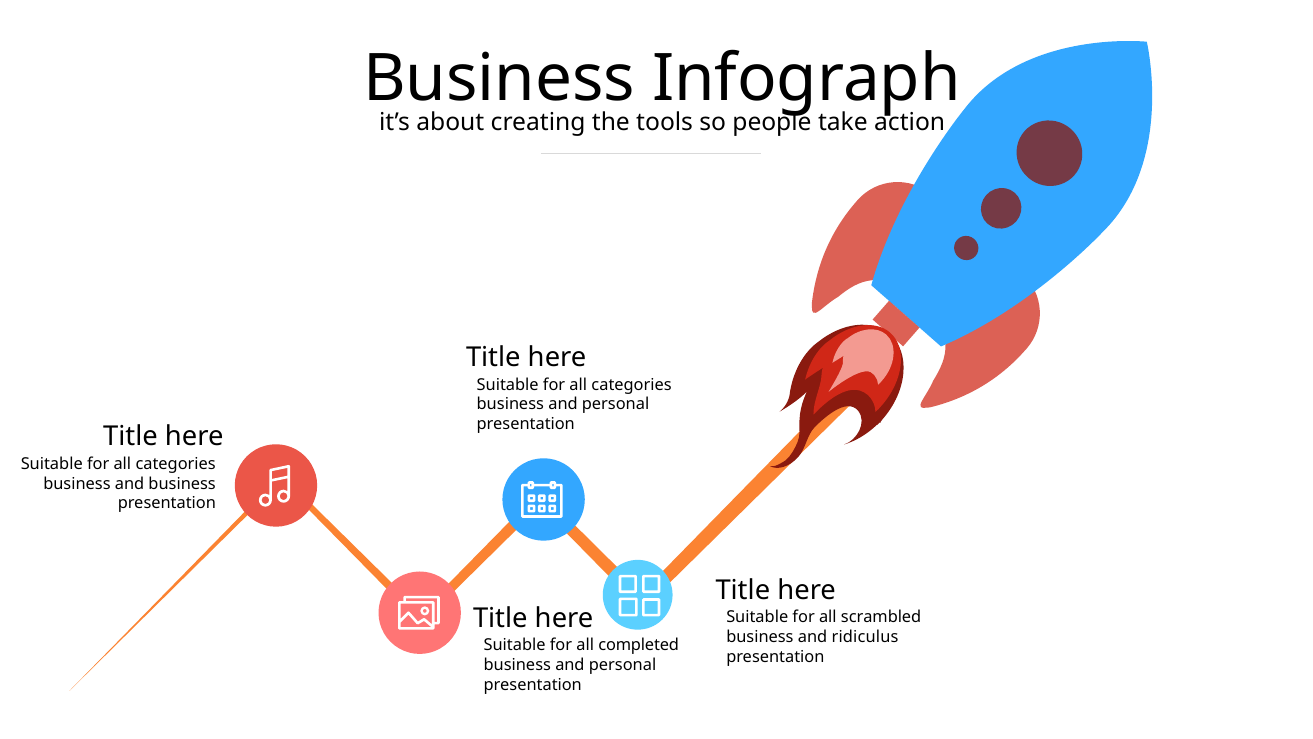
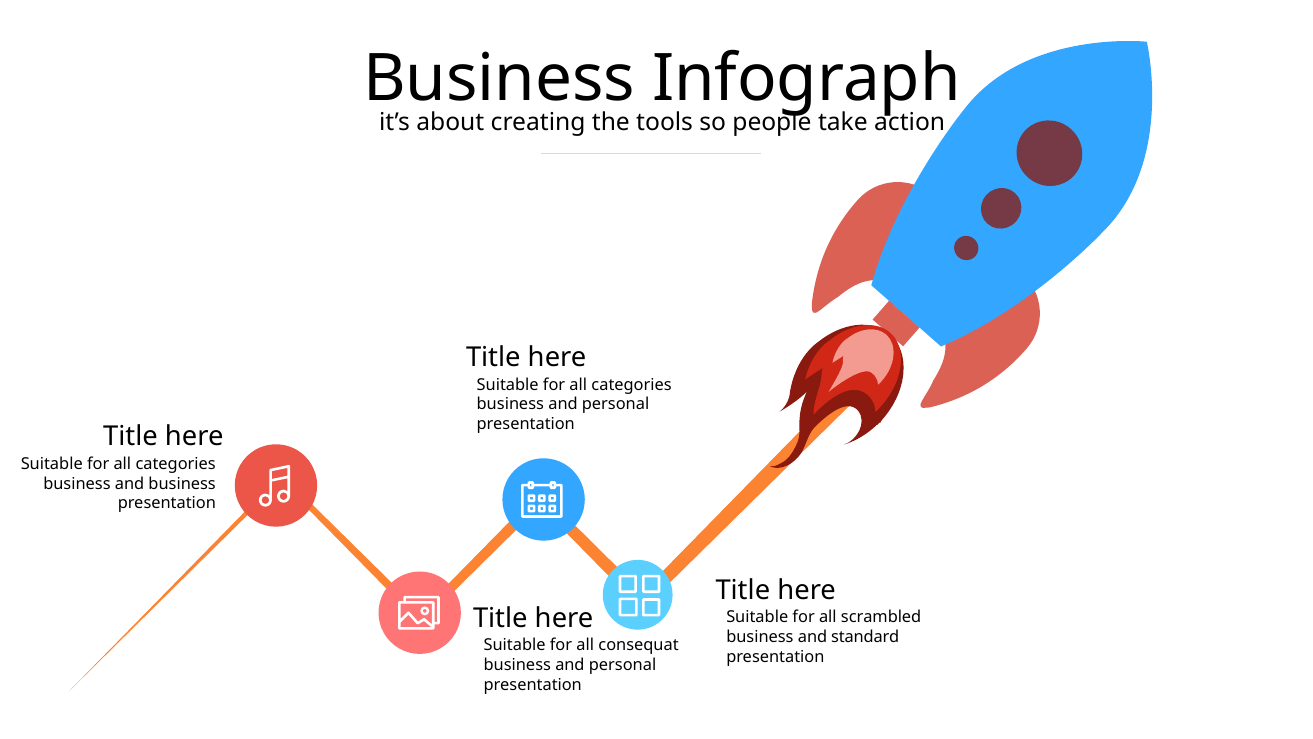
ridiculus: ridiculus -> standard
completed: completed -> consequat
